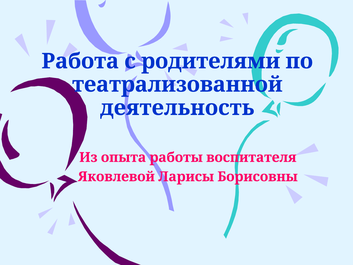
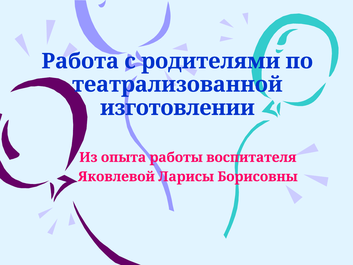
деятельность: деятельность -> изготовлении
